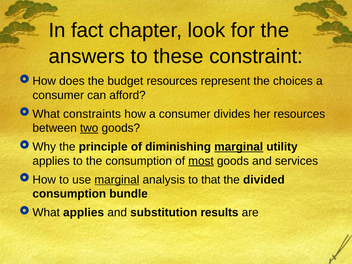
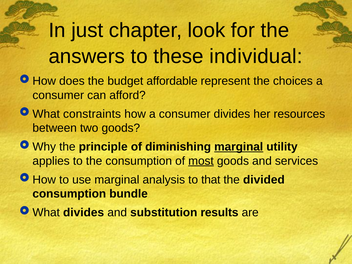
fact: fact -> just
constraint: constraint -> individual
budget resources: resources -> affordable
two underline: present -> none
marginal at (117, 180) underline: present -> none
applies at (84, 213): applies -> divides
